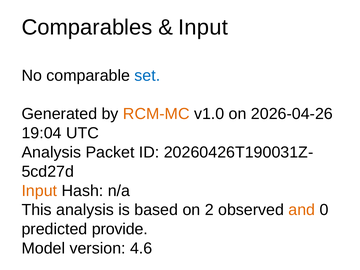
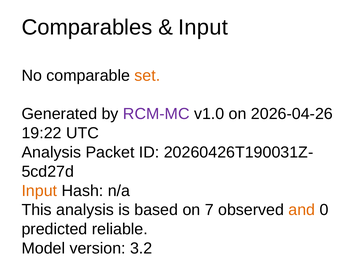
set colour: blue -> orange
RCM-MC colour: orange -> purple
19:04: 19:04 -> 19:22
2: 2 -> 7
provide: provide -> reliable
4.6: 4.6 -> 3.2
